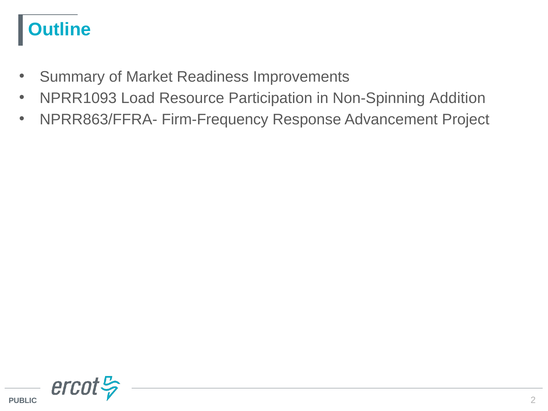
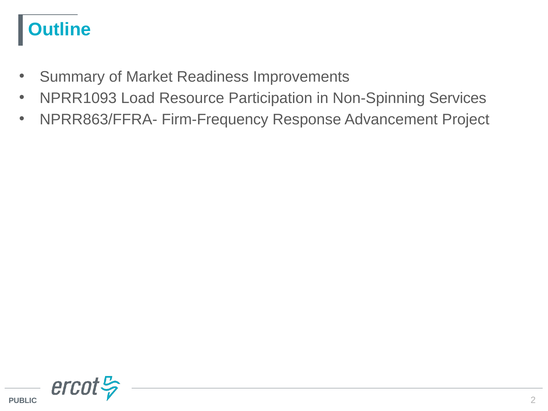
Addition: Addition -> Services
